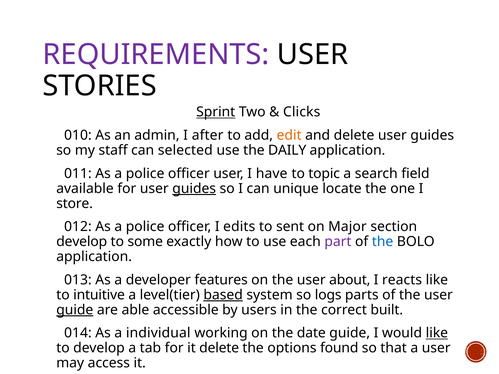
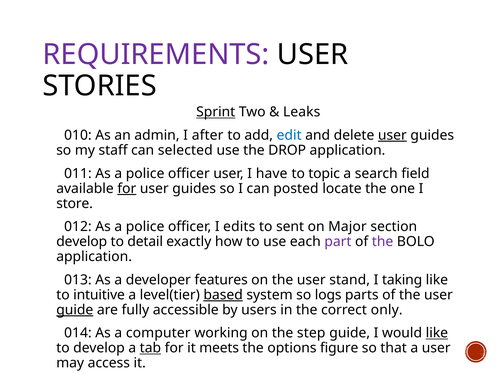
Clicks: Clicks -> Leaks
edit colour: orange -> blue
user at (392, 135) underline: none -> present
DAILY: DAILY -> DROP
for at (127, 189) underline: none -> present
guides at (194, 189) underline: present -> none
unique: unique -> posted
some: some -> detail
the at (383, 242) colour: blue -> purple
about: about -> stand
reacts: reacts -> taking
able: able -> fully
built: built -> only
individual: individual -> computer
date: date -> step
tab underline: none -> present
it delete: delete -> meets
found: found -> figure
